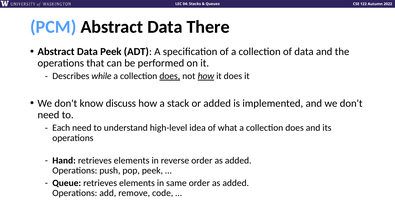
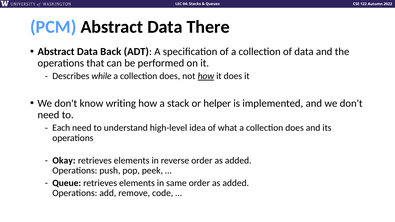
Data Peek: Peek -> Back
does at (170, 76) underline: present -> none
discuss: discuss -> writing
or added: added -> helper
Hand: Hand -> Okay
